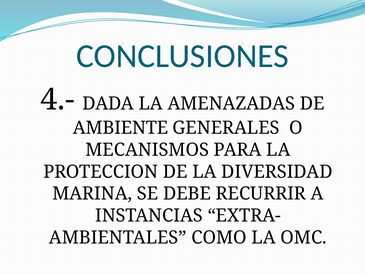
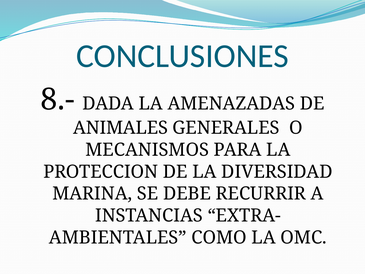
4.-: 4.- -> 8.-
AMBIENTE: AMBIENTE -> ANIMALES
